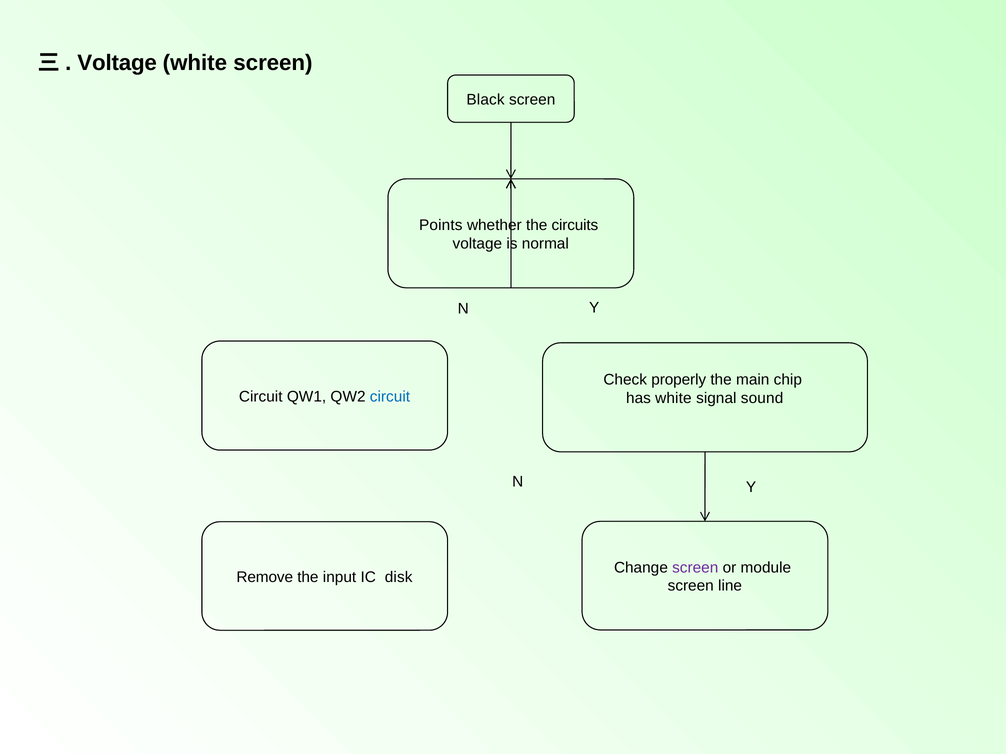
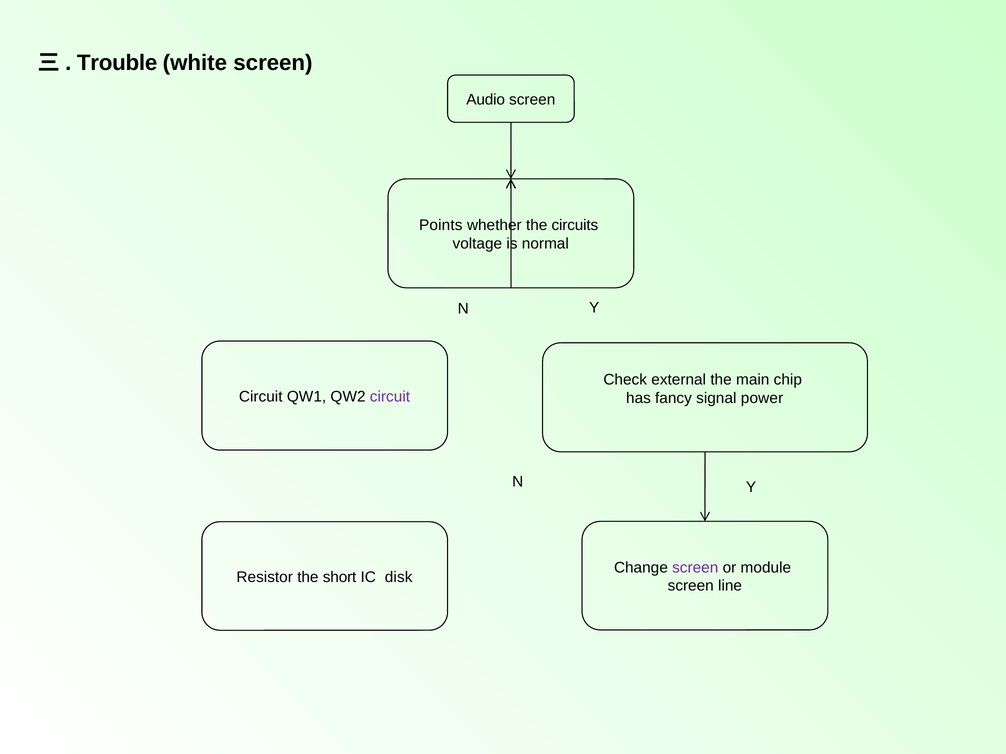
Voltage at (117, 63): Voltage -> Trouble
Black: Black -> Audio
properly: properly -> external
circuit at (390, 397) colour: blue -> purple
has white: white -> fancy
sound: sound -> power
Remove: Remove -> Resistor
input: input -> short
